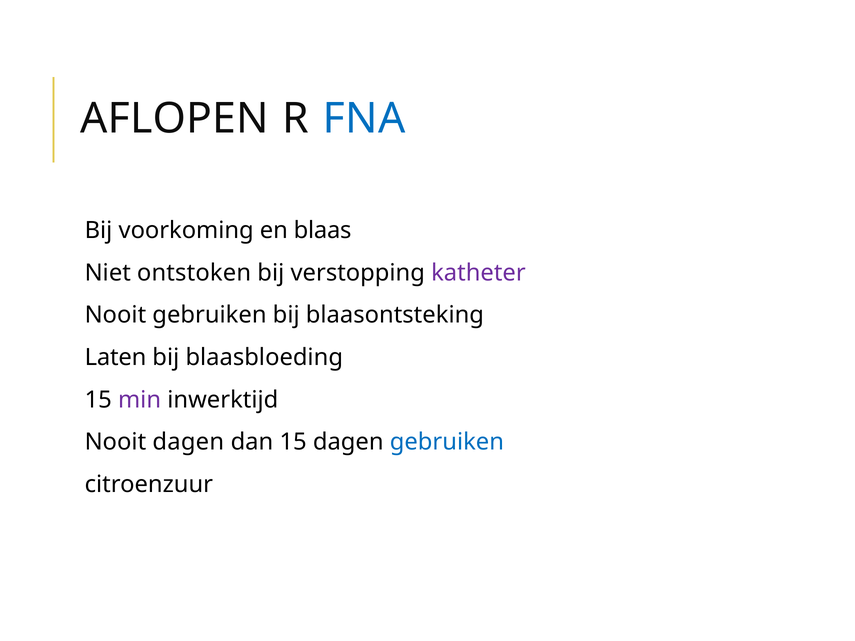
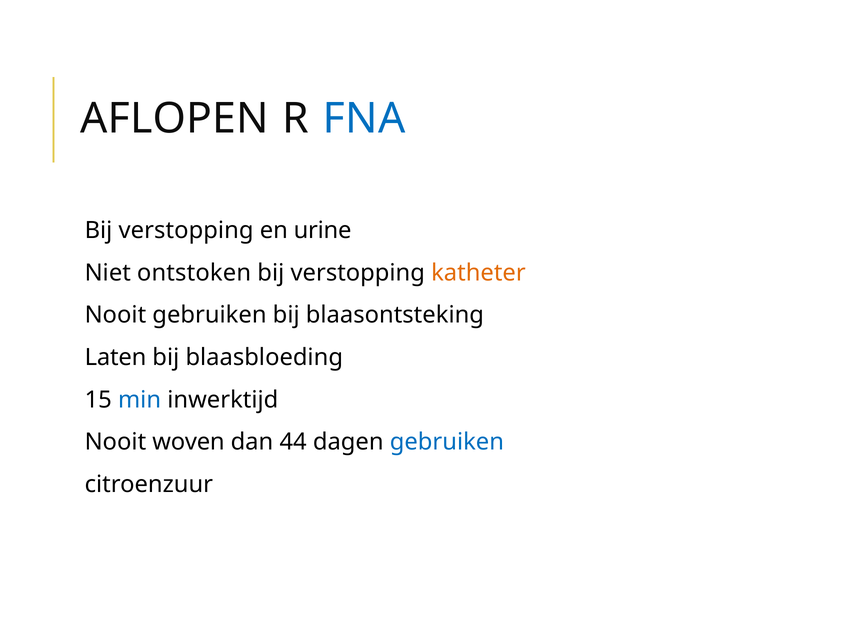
voorkoming at (186, 231): voorkoming -> verstopping
blaas: blaas -> urine
katheter colour: purple -> orange
min colour: purple -> blue
Nooit dagen: dagen -> woven
dan 15: 15 -> 44
